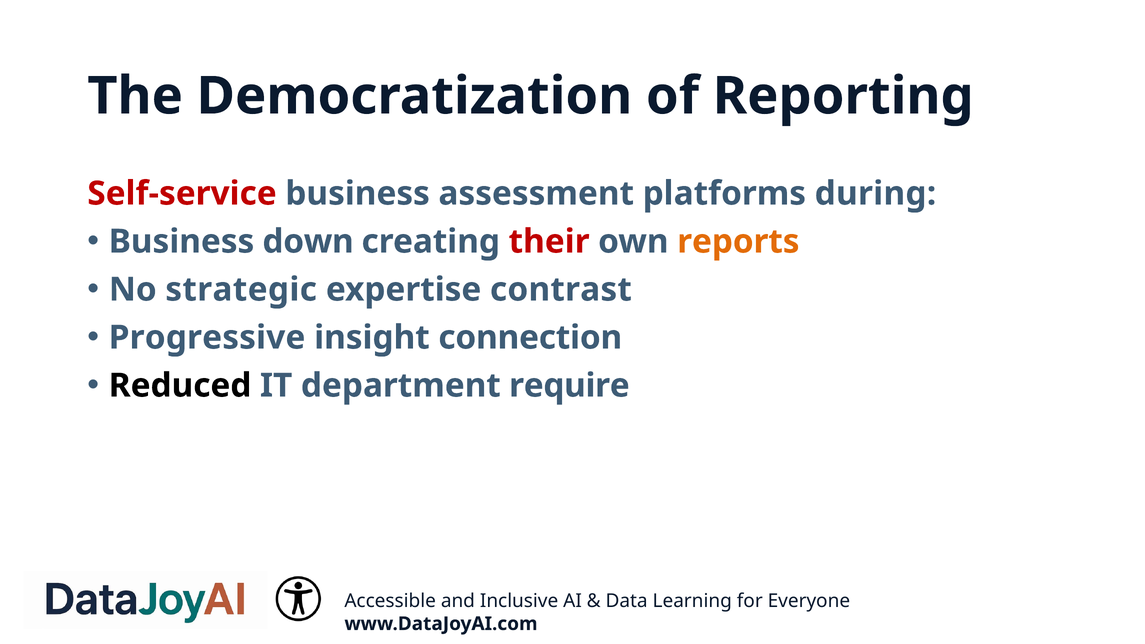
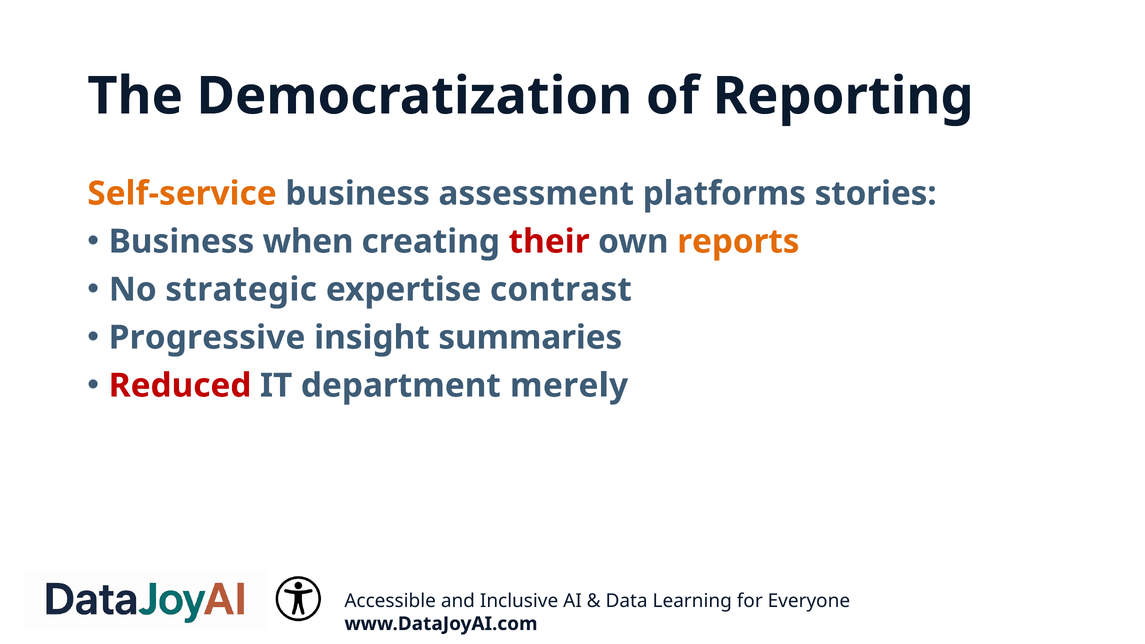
Self-service colour: red -> orange
during: during -> stories
down: down -> when
connection: connection -> summaries
Reduced colour: black -> red
require: require -> merely
